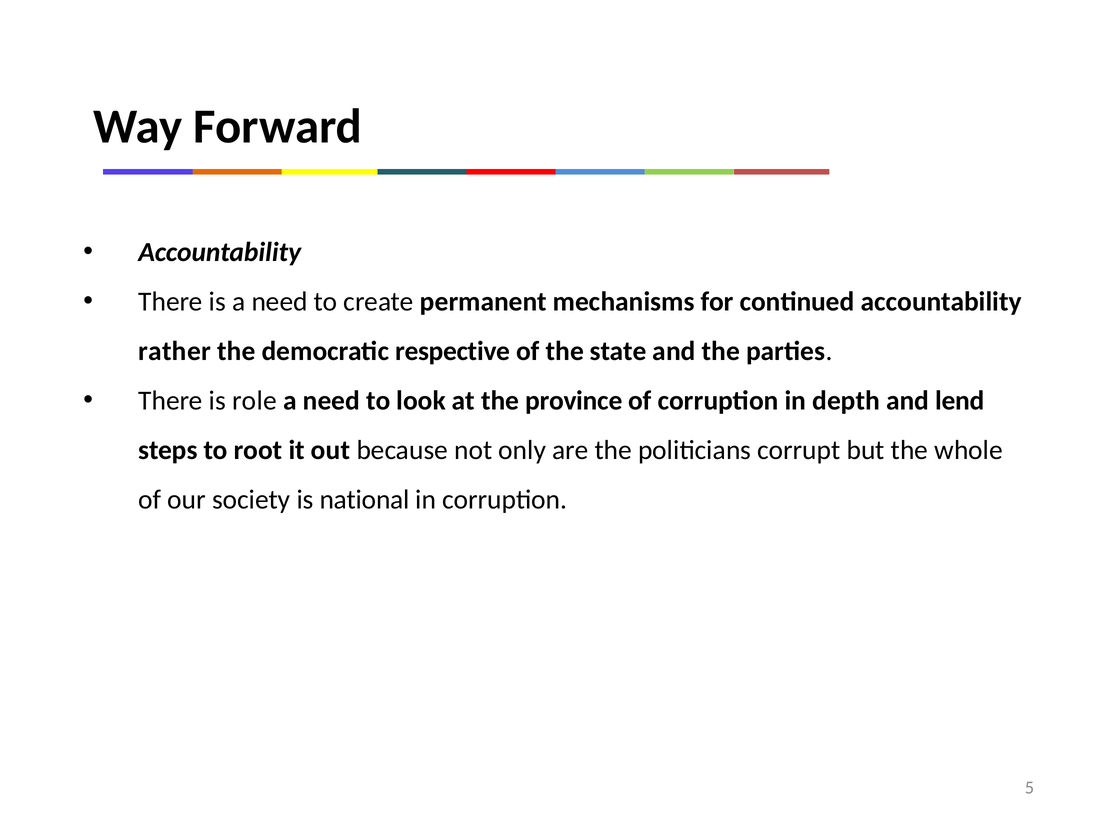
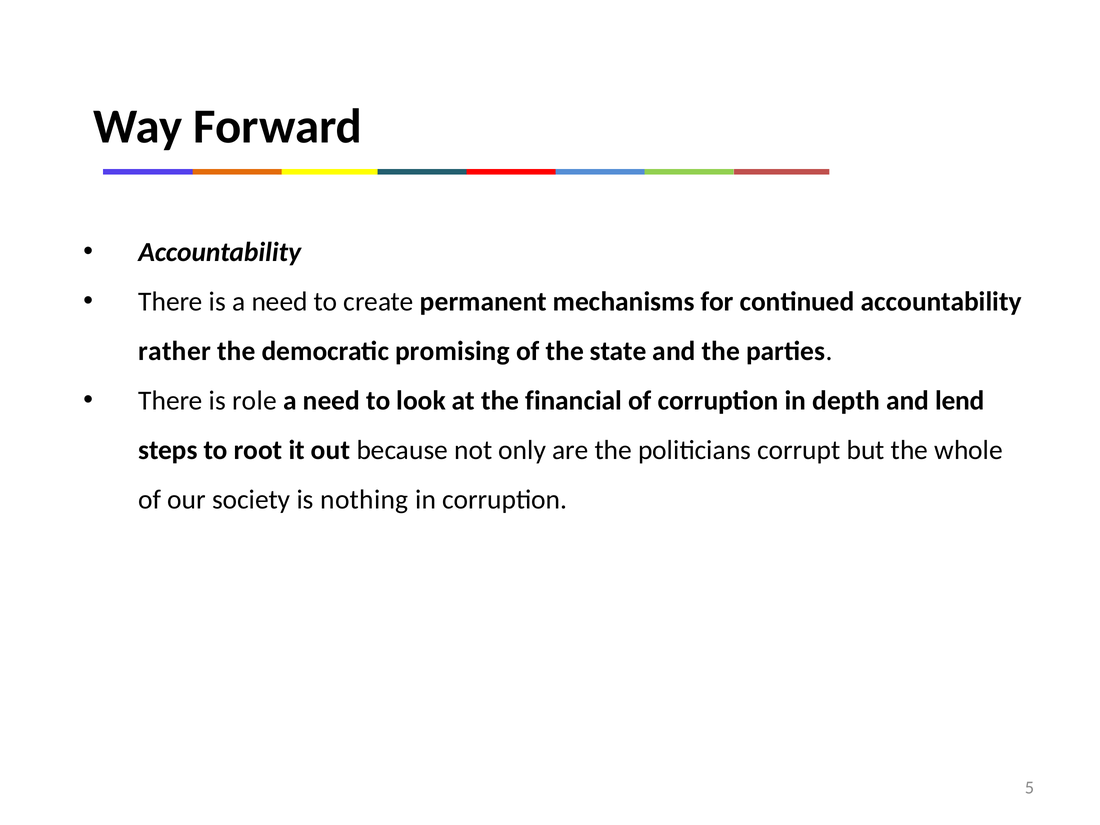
respective: respective -> promising
province: province -> financial
national: national -> nothing
